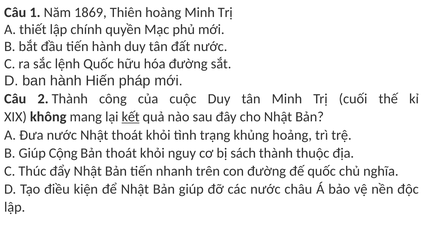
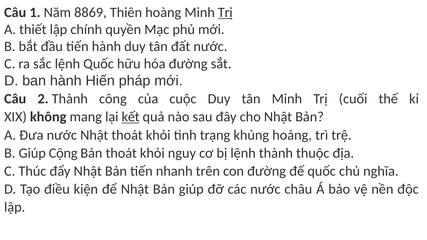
1869: 1869 -> 8869
Trị at (225, 12) underline: none -> present
bị sách: sách -> lệnh
